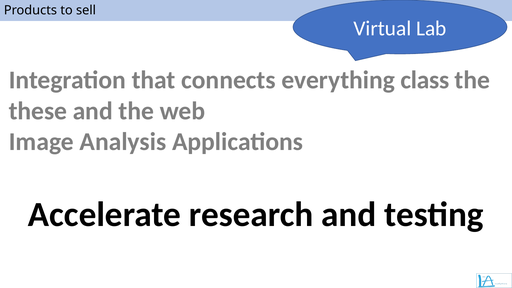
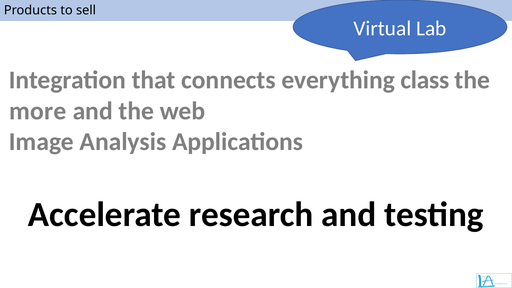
these: these -> more
